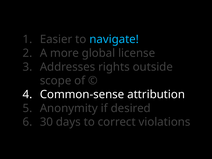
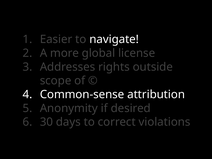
navigate colour: light blue -> white
